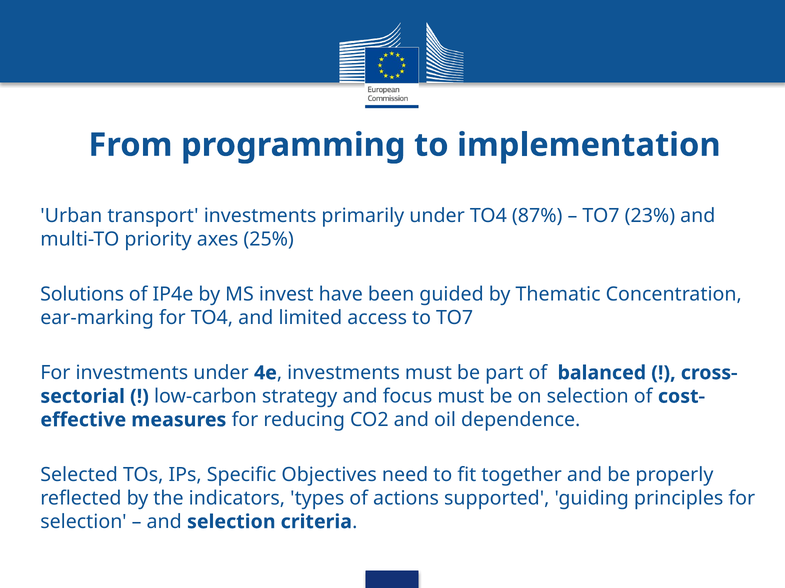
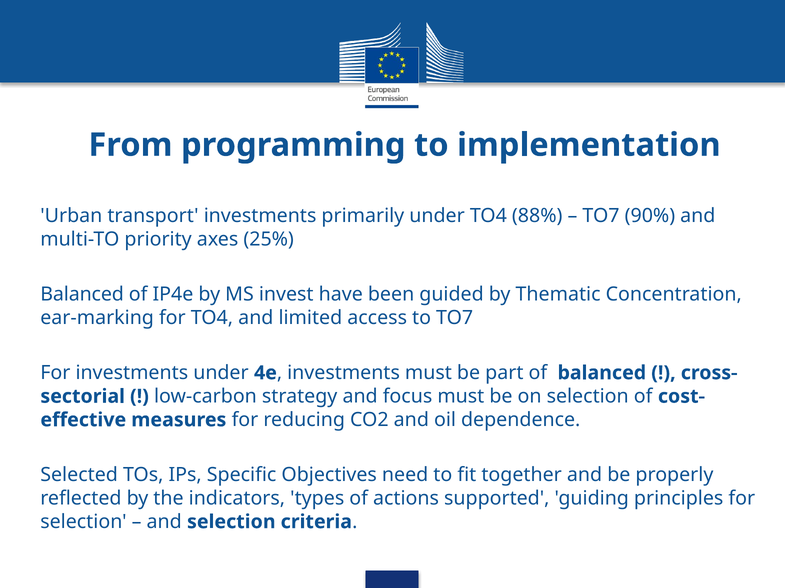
87%: 87% -> 88%
23%: 23% -> 90%
Solutions at (82, 295): Solutions -> Balanced
